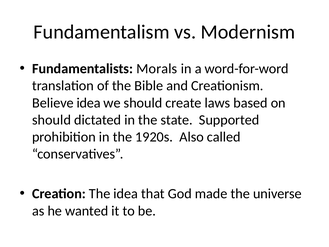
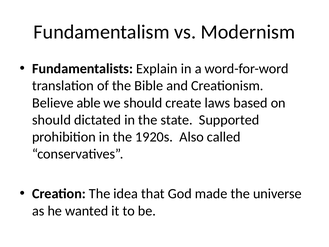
Morals: Morals -> Explain
Believe idea: idea -> able
